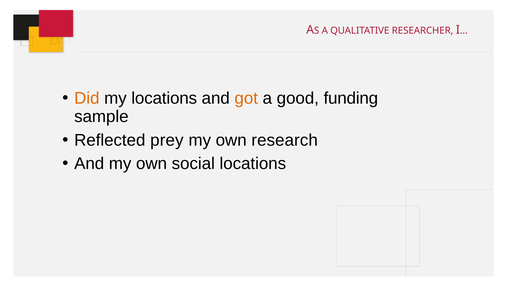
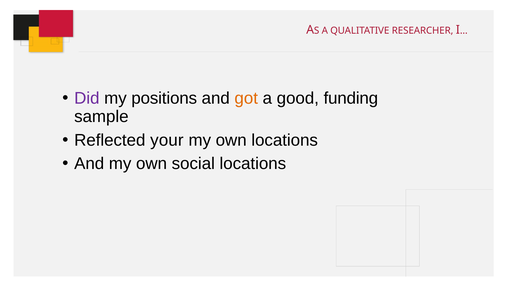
Did colour: orange -> purple
my locations: locations -> positions
prey: prey -> your
own research: research -> locations
